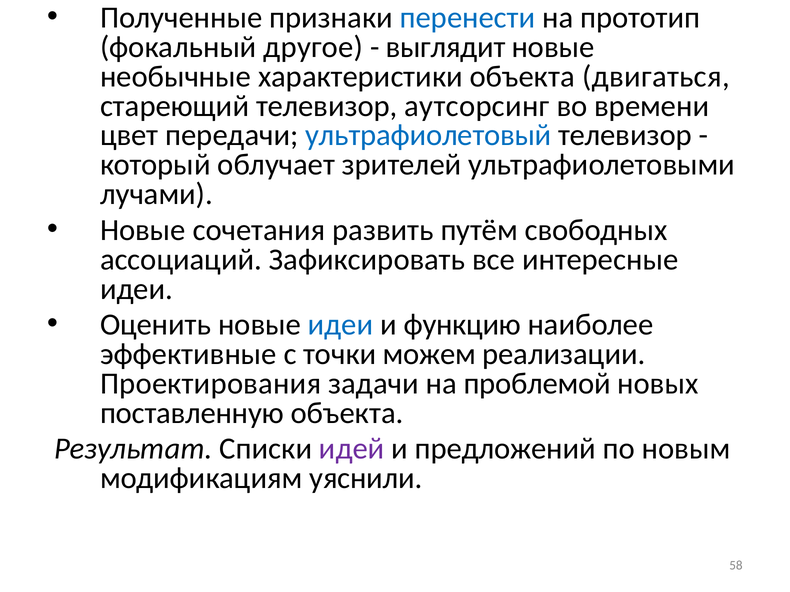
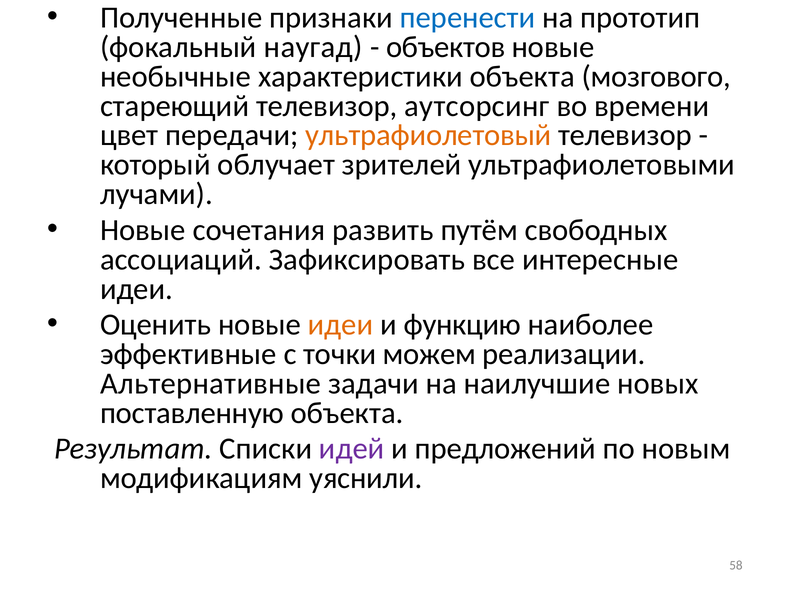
другое: другое -> наугад
выглядит: выглядит -> объектов
двигаться: двигаться -> мозгового
ультрафиолетовый colour: blue -> orange
идеи at (341, 325) colour: blue -> orange
Проектирования: Проектирования -> Альтернативные
проблемой: проблемой -> наилучшие
